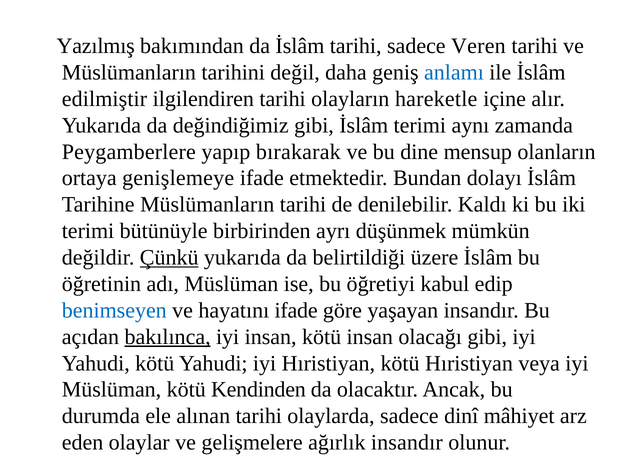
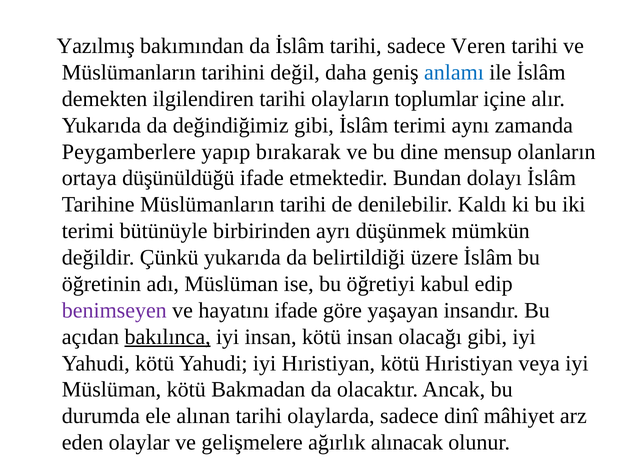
edilmiştir: edilmiştir -> demekten
hareketle: hareketle -> toplumlar
genişlemeye: genişlemeye -> düşünüldüğü
Çünkü underline: present -> none
benimseyen colour: blue -> purple
Kendinden: Kendinden -> Bakmadan
ağırlık insandır: insandır -> alınacak
